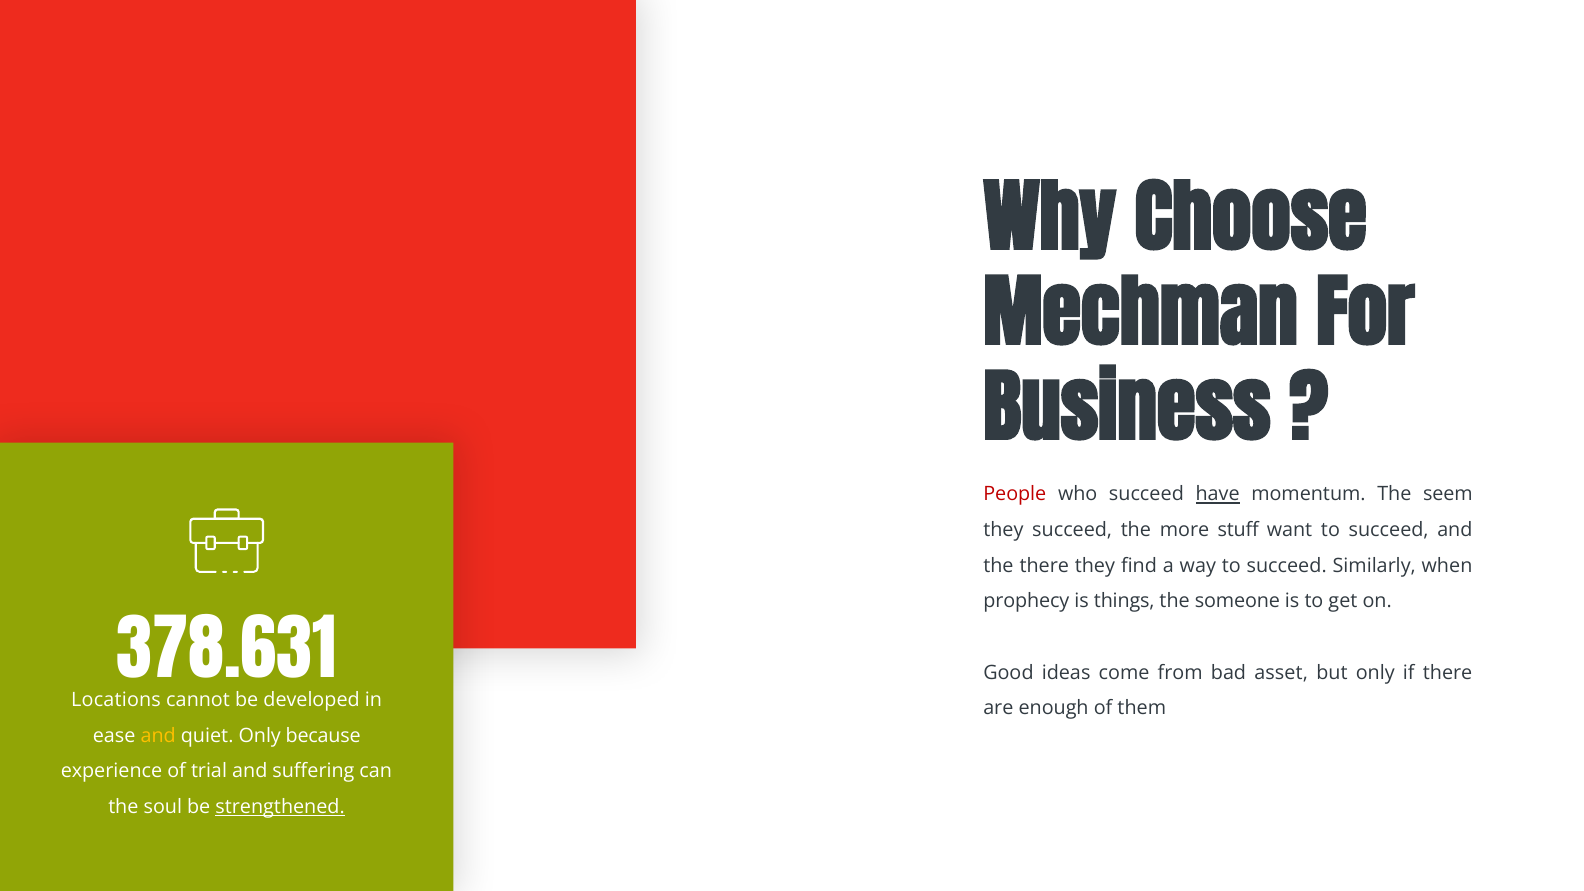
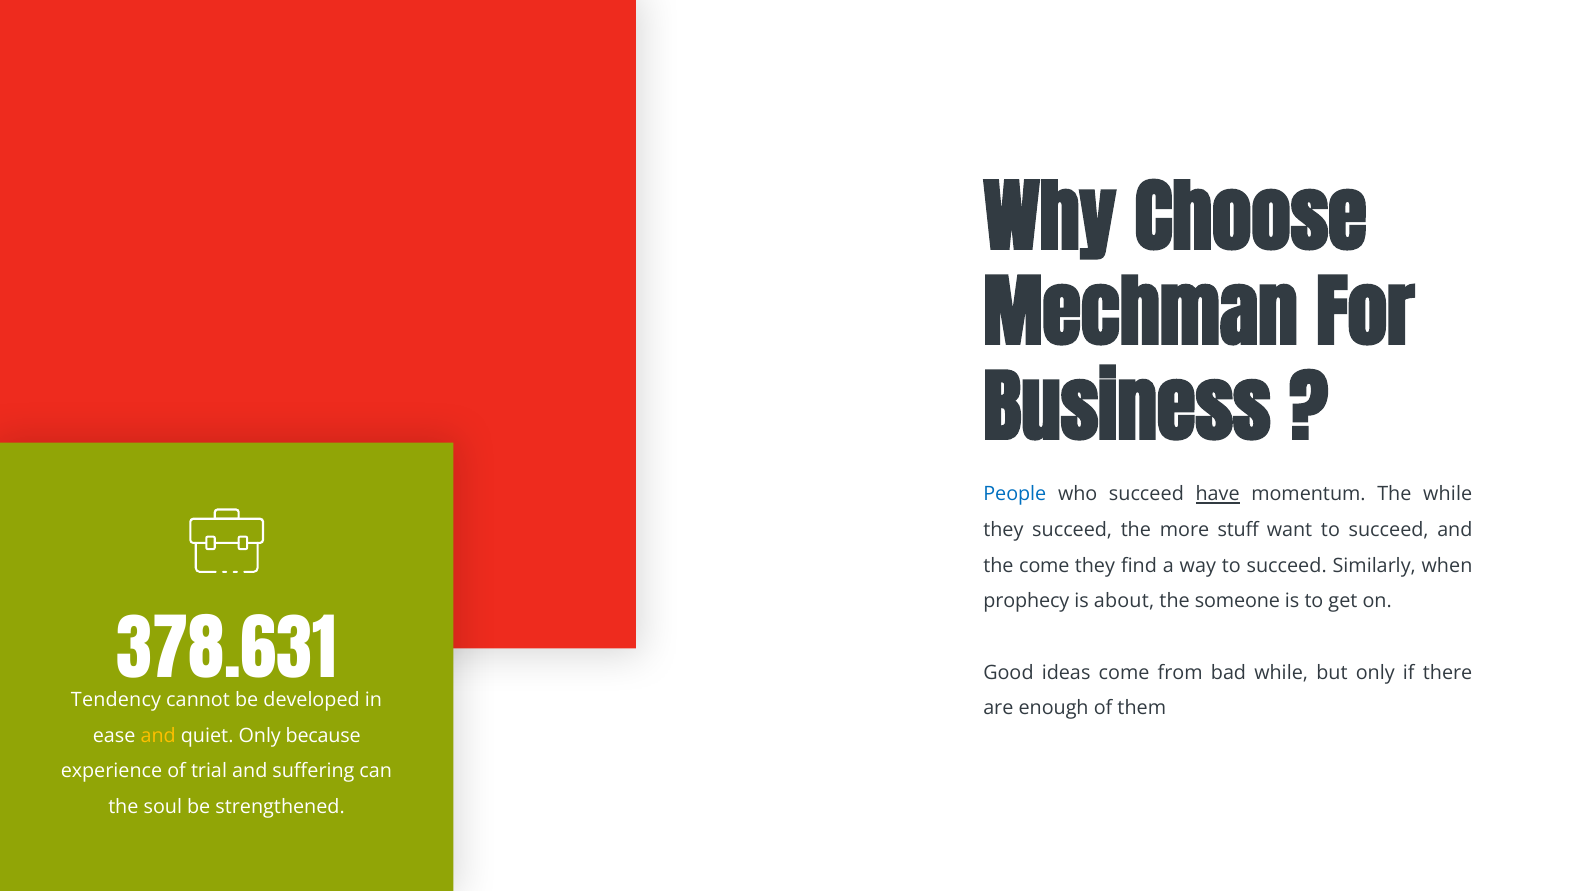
People colour: red -> blue
The seem: seem -> while
the there: there -> come
things: things -> about
bad asset: asset -> while
Locations: Locations -> Tendency
strengthened underline: present -> none
